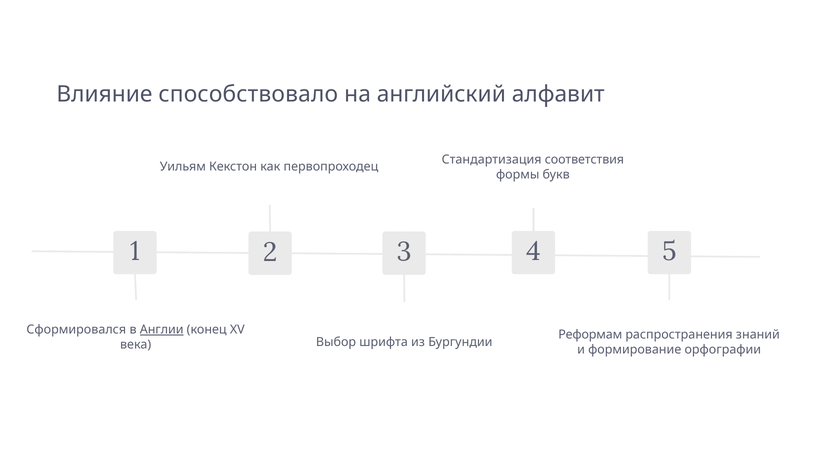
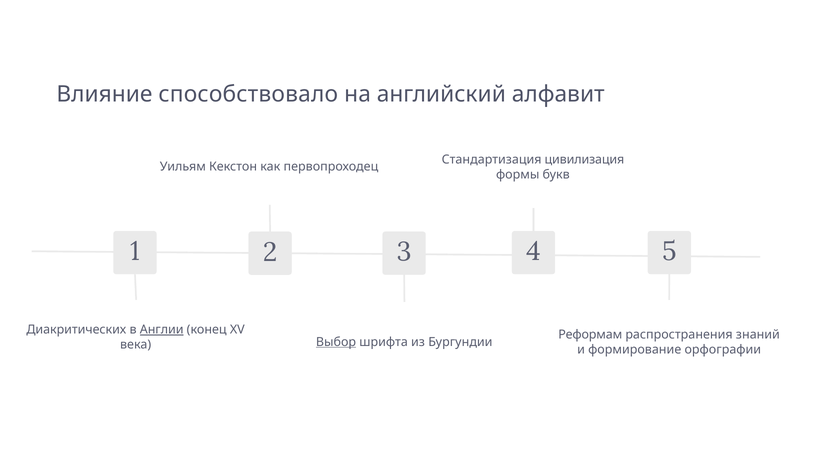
соответствия: соответствия -> цивилизация
Сформировался: Сформировался -> Диакритических
Выбор underline: none -> present
